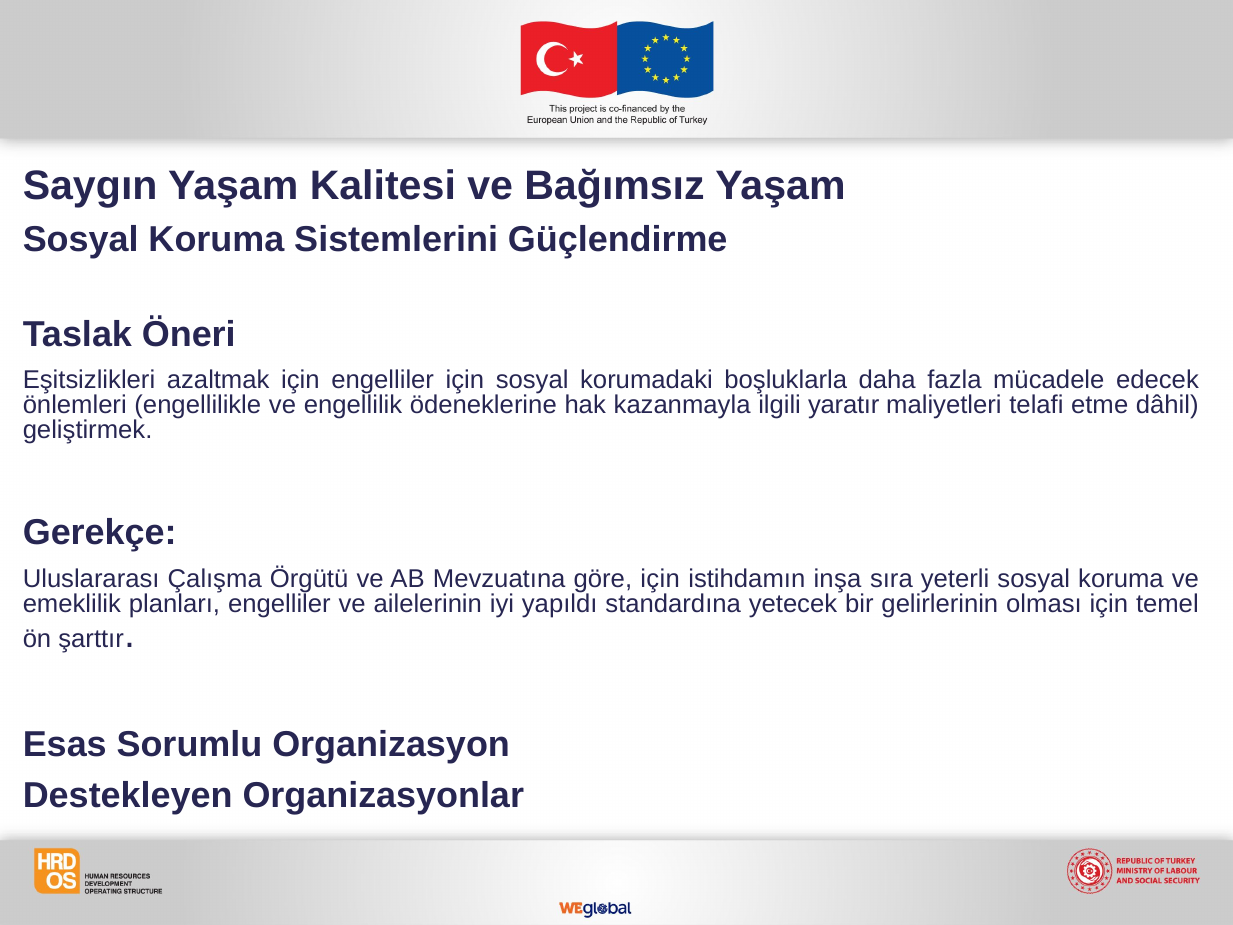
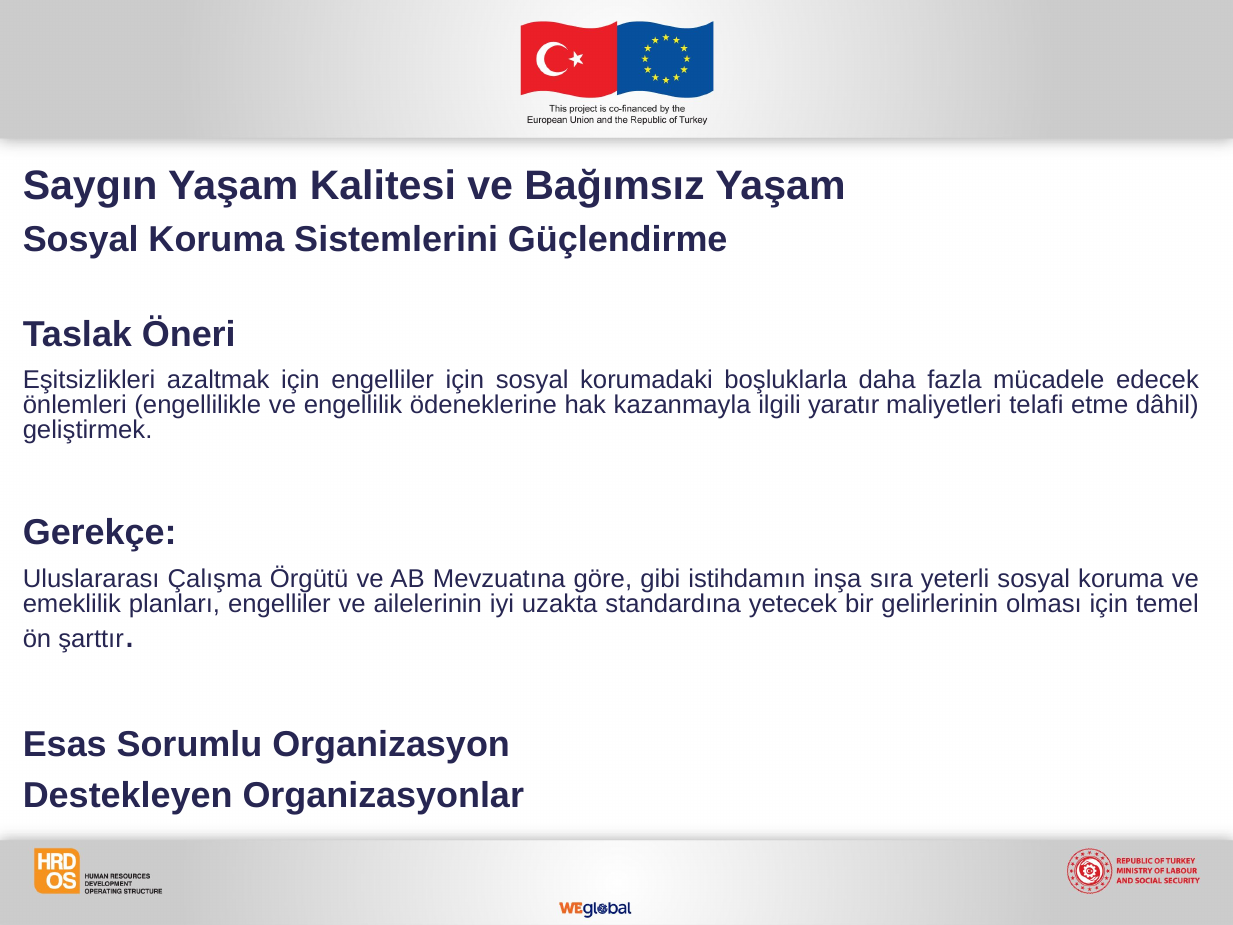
göre için: için -> gibi
yapıldı: yapıldı -> uzakta
